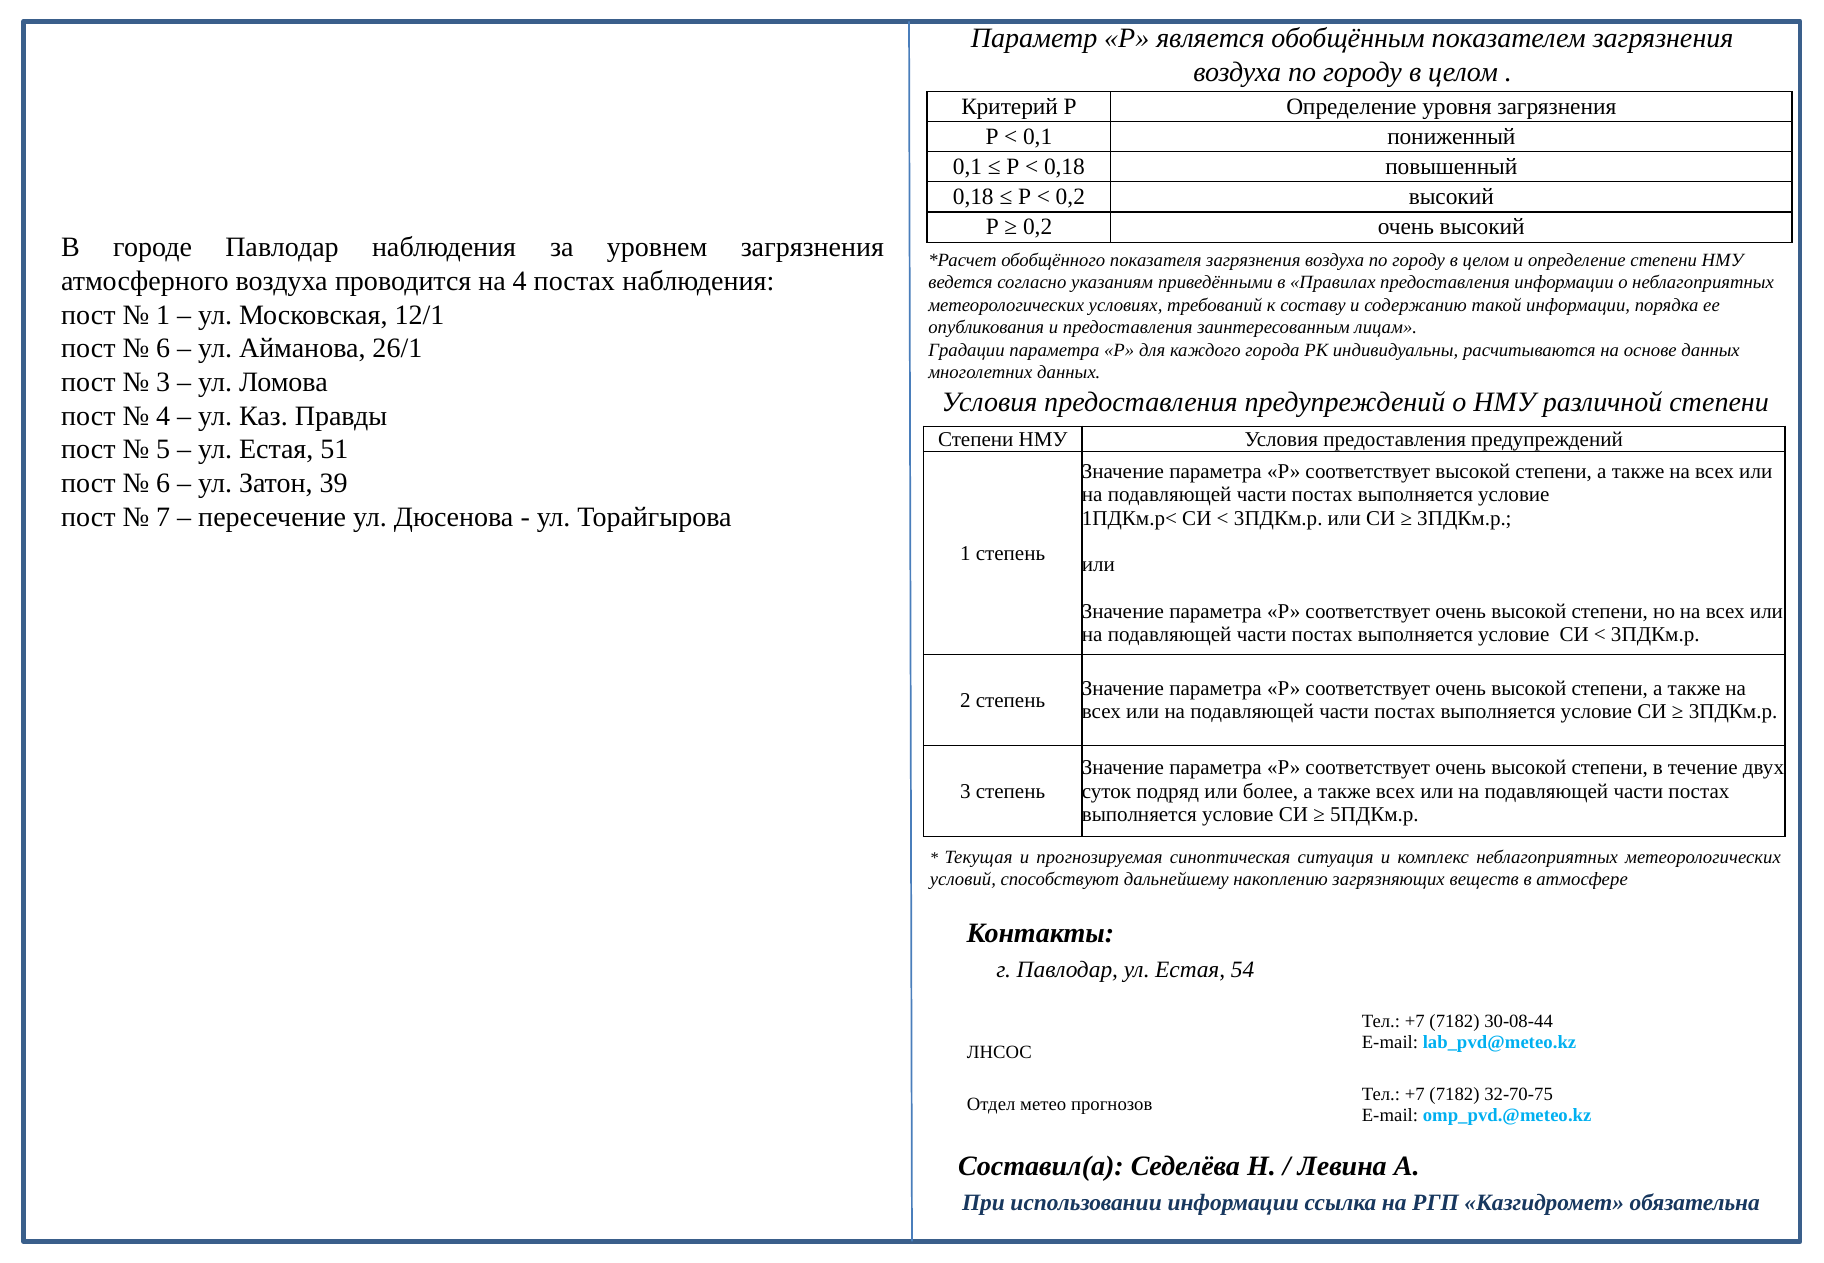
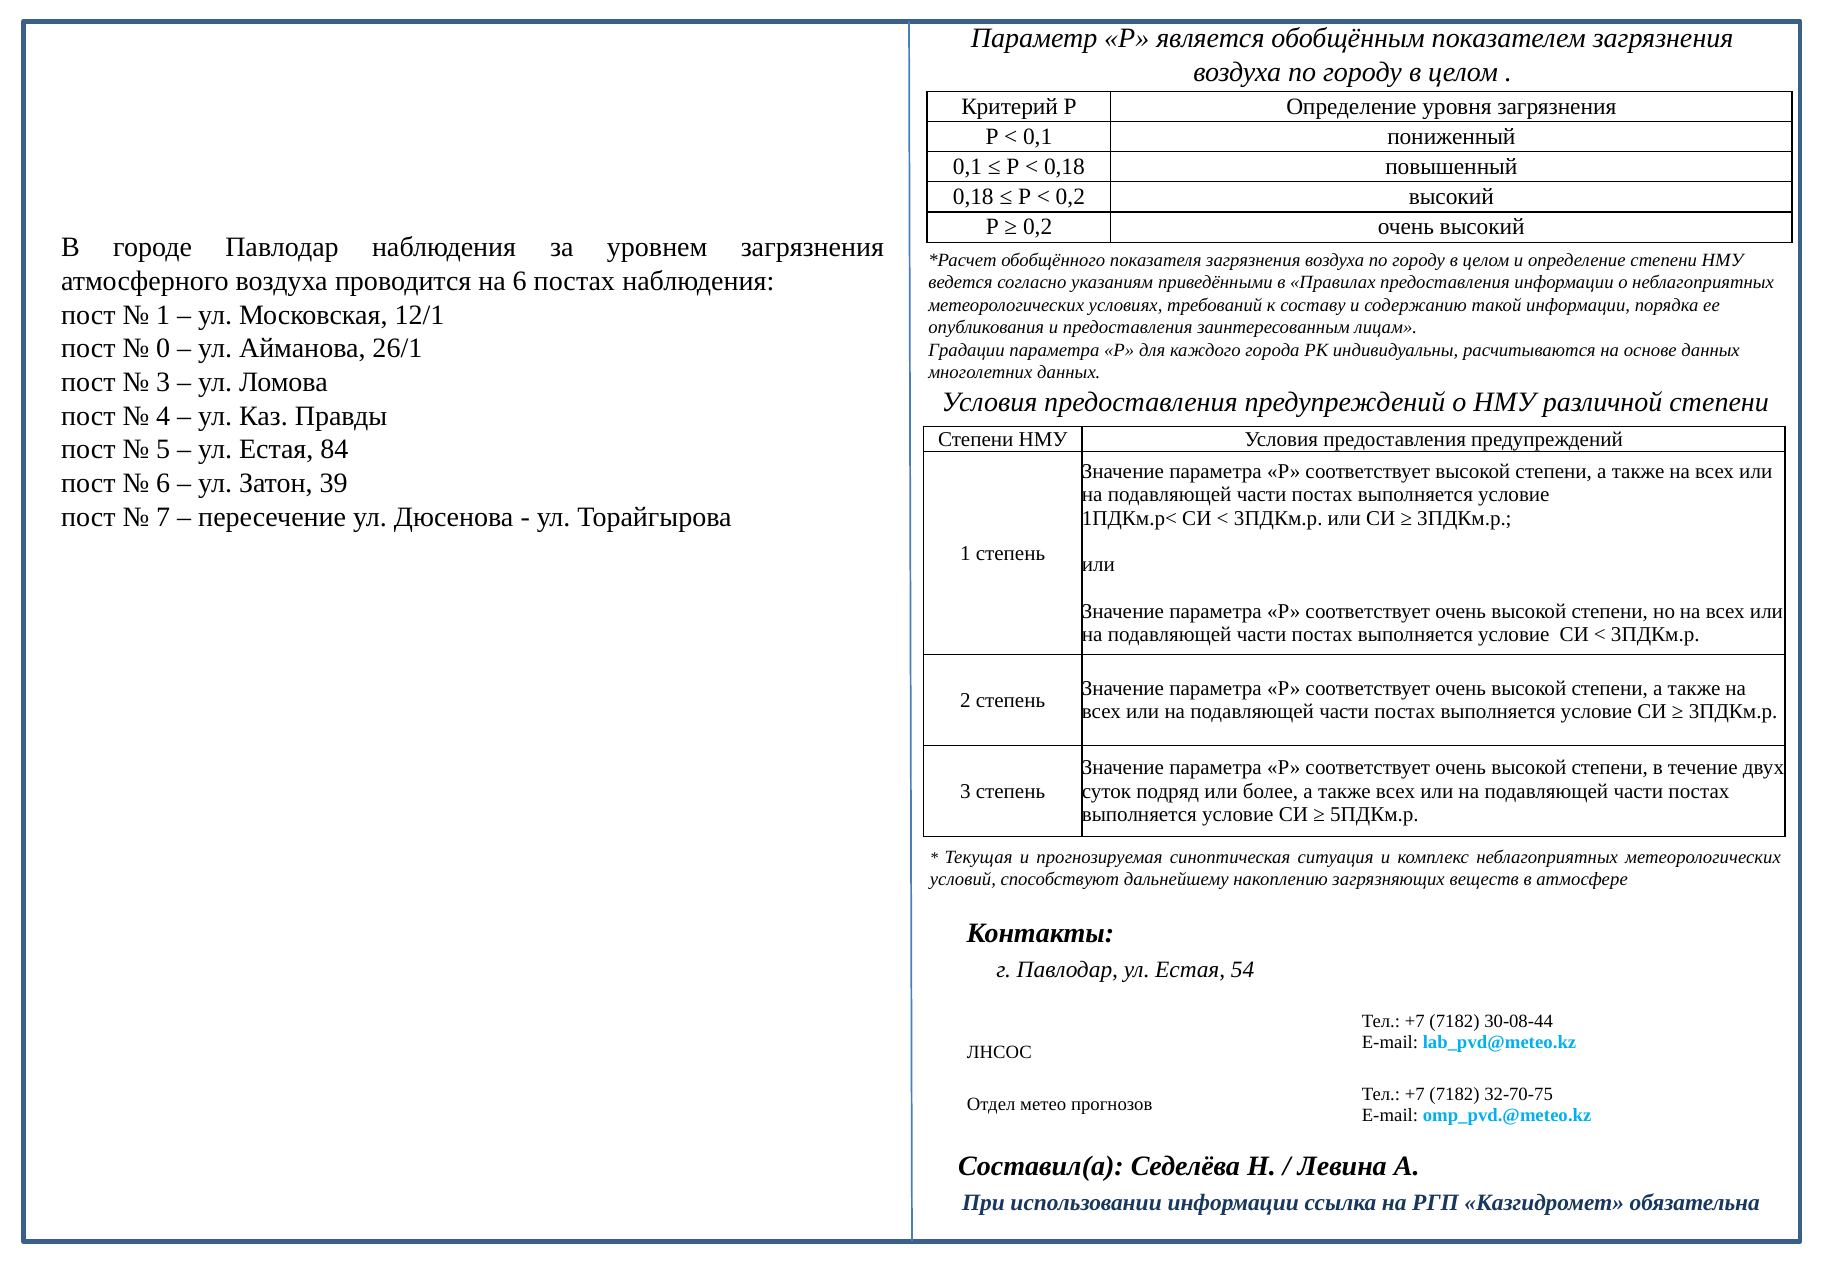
на 4: 4 -> 6
6 at (163, 348): 6 -> 0
51: 51 -> 84
